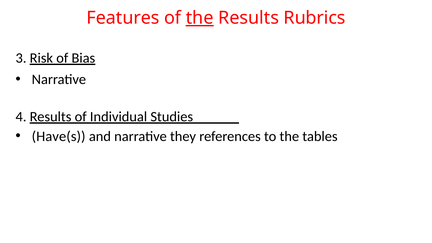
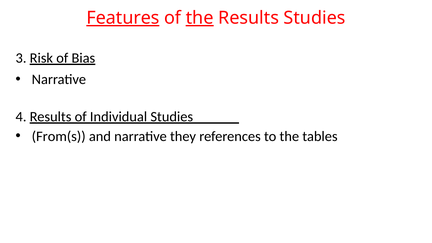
Features underline: none -> present
Results Rubrics: Rubrics -> Studies
Have(s: Have(s -> From(s
